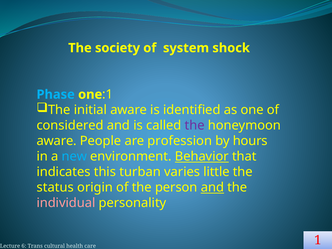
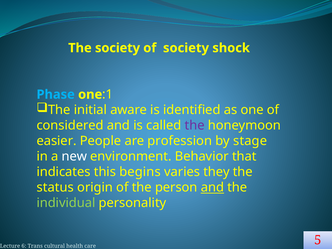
of system: system -> society
aware at (57, 141): aware -> easier
hours: hours -> stage
new colour: light blue -> white
Behavior underline: present -> none
turban: turban -> begins
little: little -> they
individual colour: pink -> light green
1: 1 -> 5
